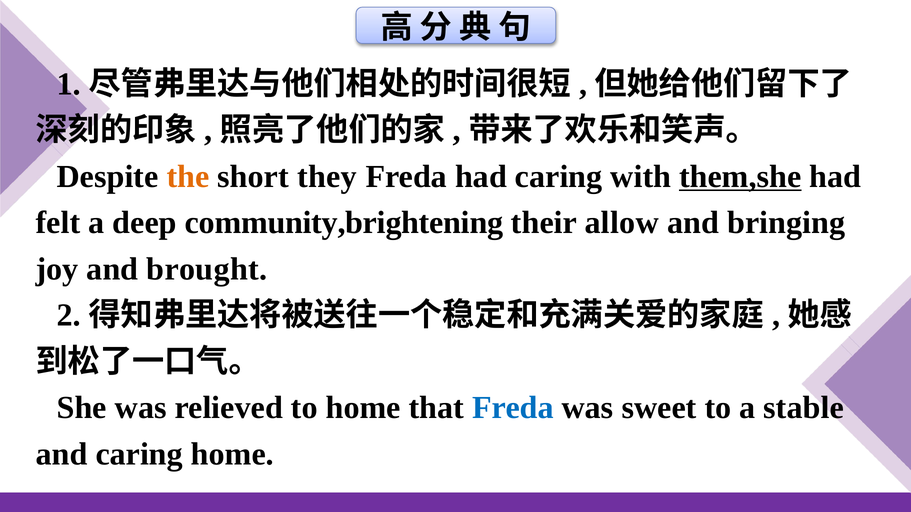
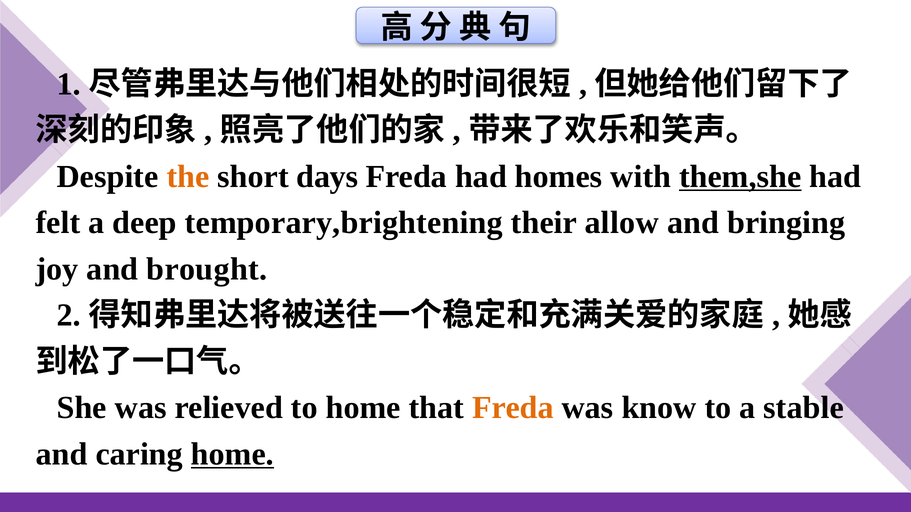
they: they -> days
had caring: caring -> homes
community,brightening: community,brightening -> temporary,brightening
Freda at (513, 408) colour: blue -> orange
sweet: sweet -> know
home at (233, 454) underline: none -> present
